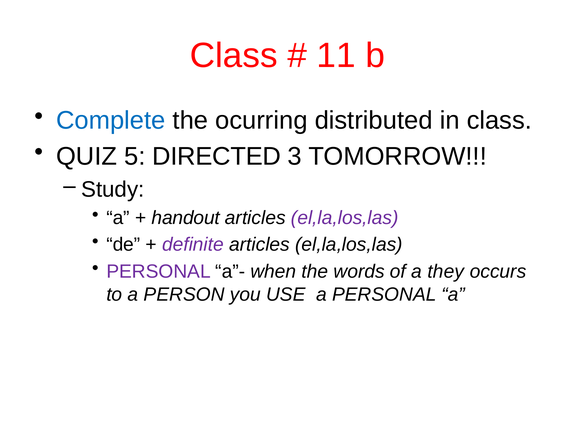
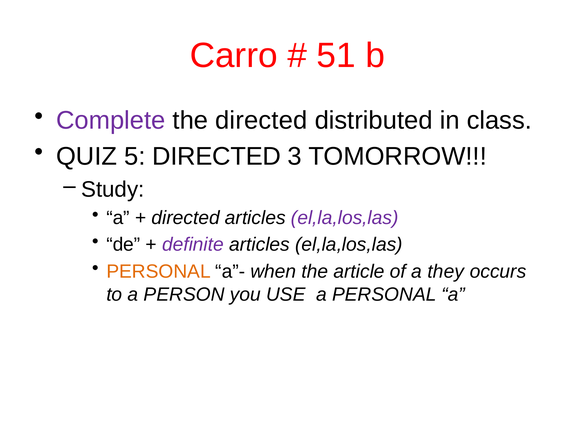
Class at (234, 56): Class -> Carro
11: 11 -> 51
Complete colour: blue -> purple
the ocurring: ocurring -> directed
handout at (186, 218): handout -> directed
PERSONAL at (159, 272) colour: purple -> orange
words: words -> article
